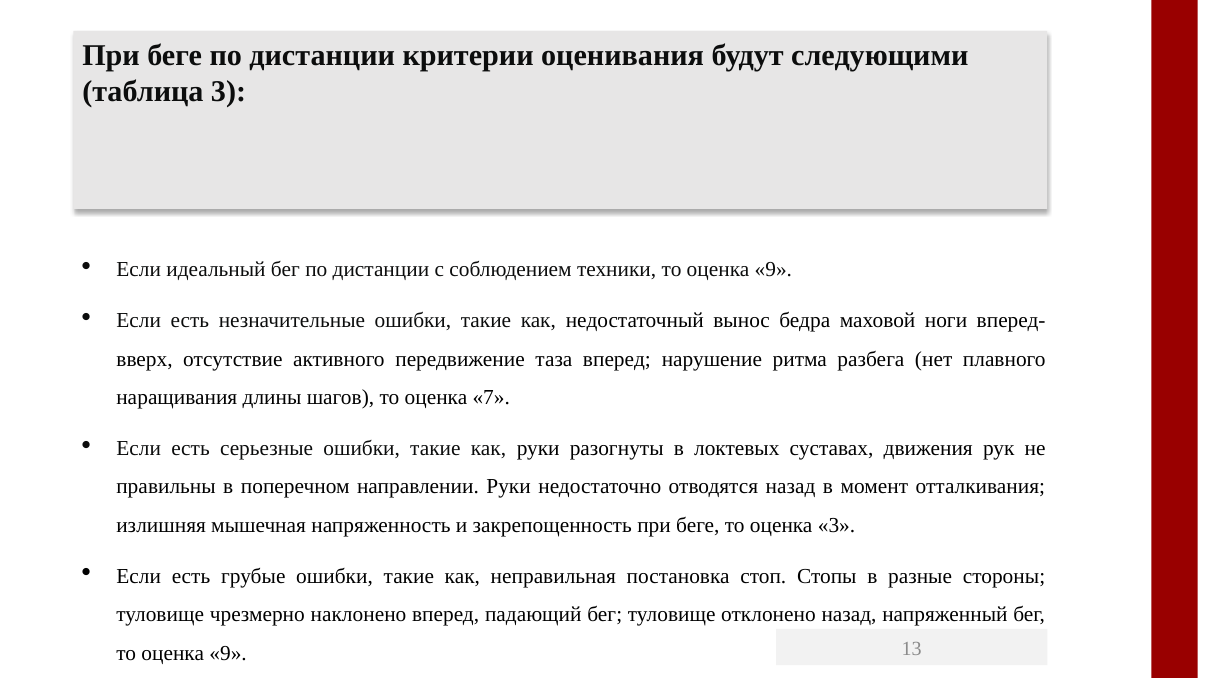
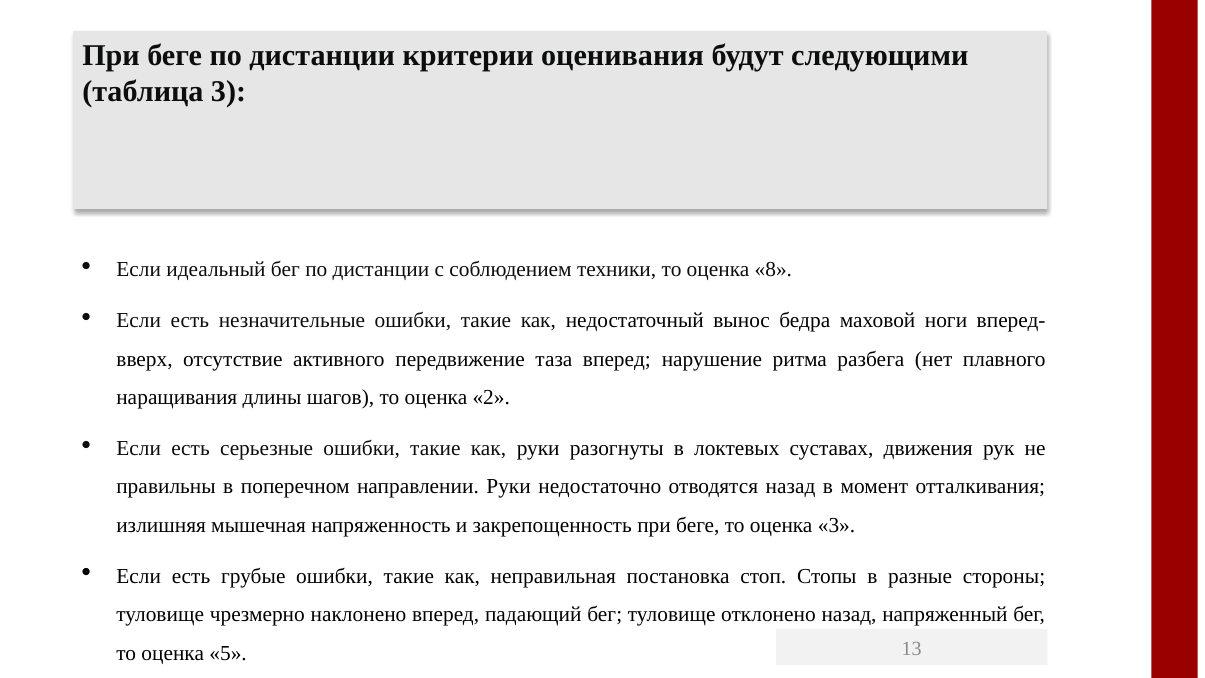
техники то оценка 9: 9 -> 8
7: 7 -> 2
9 at (228, 653): 9 -> 5
